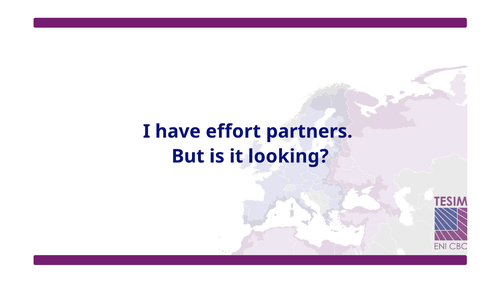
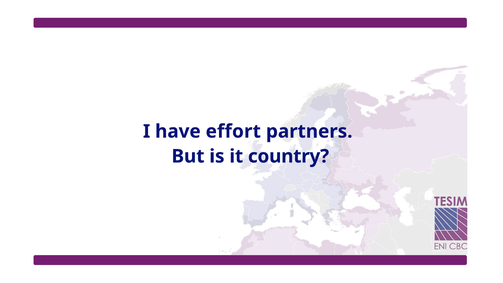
looking: looking -> country
